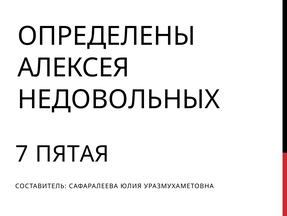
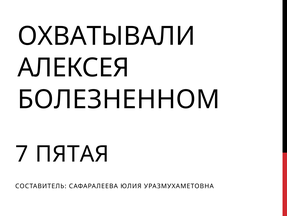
ОПРЕДЕЛЕНЫ: ОПРЕДЕЛЕНЫ -> ОХВАТЫВАЛИ
НЕДОВОЛЬНЫХ: НЕДОВОЛЬНЫХ -> БОЛЕЗНЕННОМ
